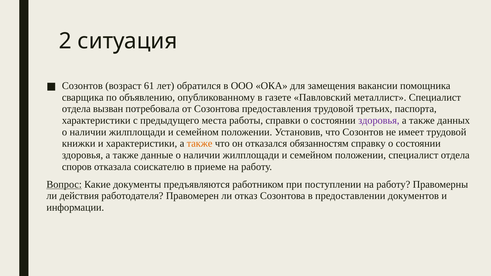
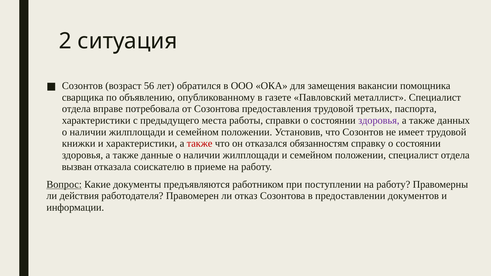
61: 61 -> 56
вызван: вызван -> вправе
также at (200, 144) colour: orange -> red
споров: споров -> вызван
